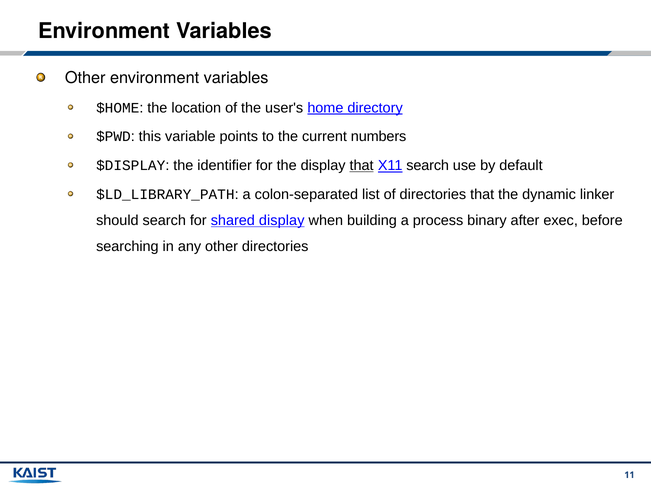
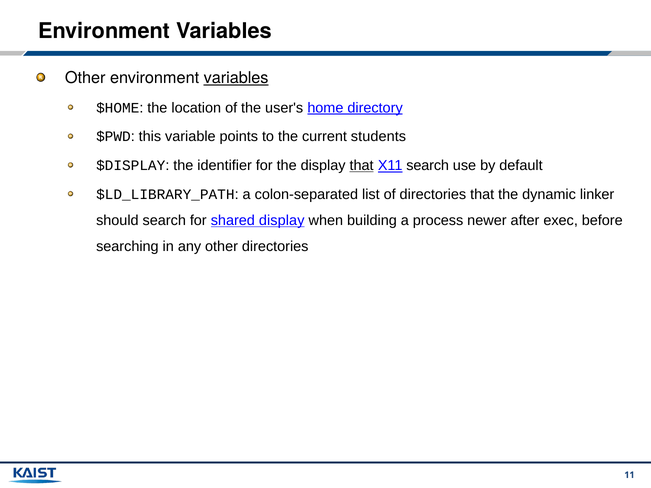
variables at (236, 78) underline: none -> present
numbers: numbers -> students
binary: binary -> newer
